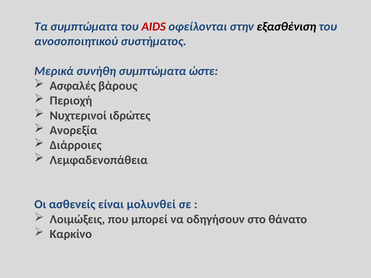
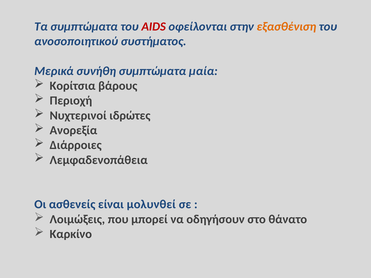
εξασθένιση colour: black -> orange
ώστε: ώστε -> μαία
Ασφαλές: Ασφαλές -> Κορίτσια
